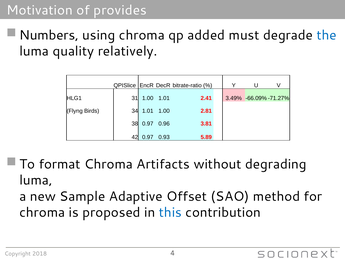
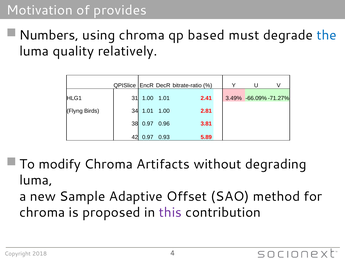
added: added -> based
format: format -> modify
this colour: blue -> purple
